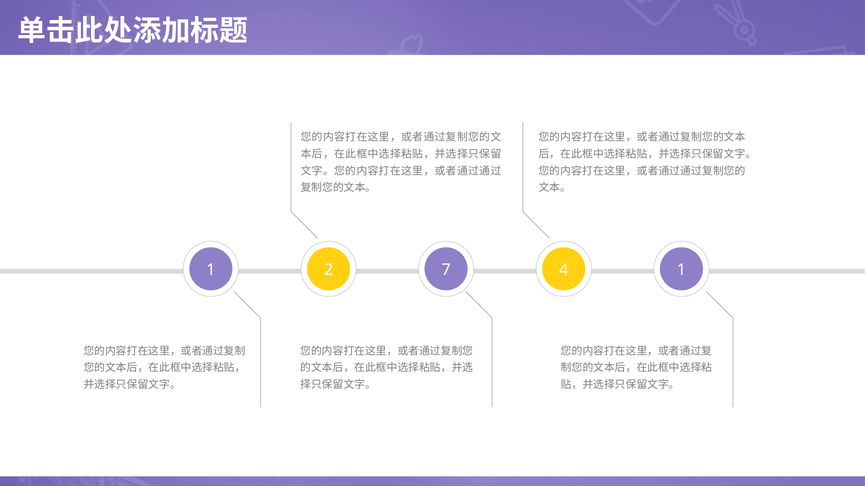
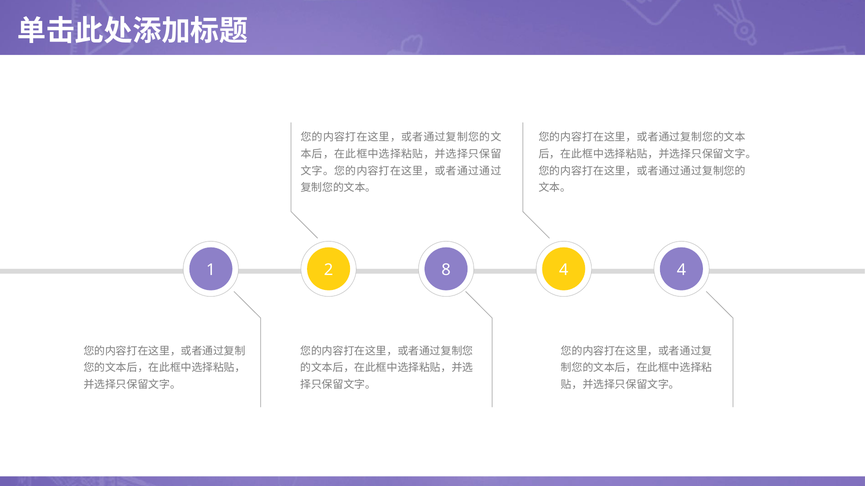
7: 7 -> 8
4 1: 1 -> 4
